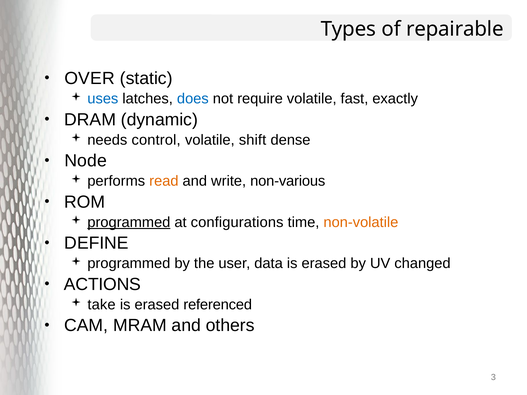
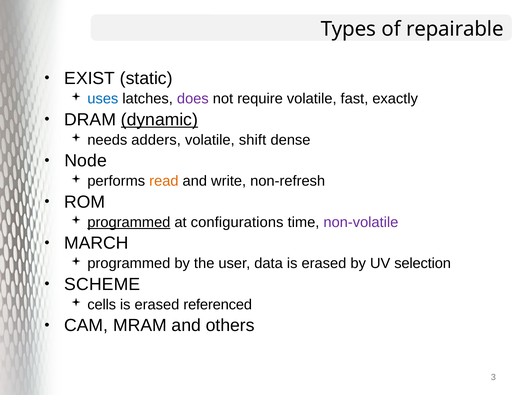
OVER: OVER -> EXIST
does colour: blue -> purple
dynamic underline: none -> present
control: control -> adders
non-various: non-various -> non-refresh
non-volatile colour: orange -> purple
DEFINE: DEFINE -> MARCH
changed: changed -> selection
ACTIONS: ACTIONS -> SCHEME
take: take -> cells
